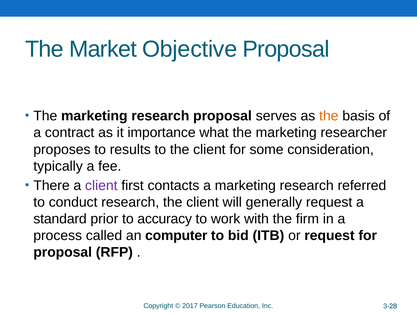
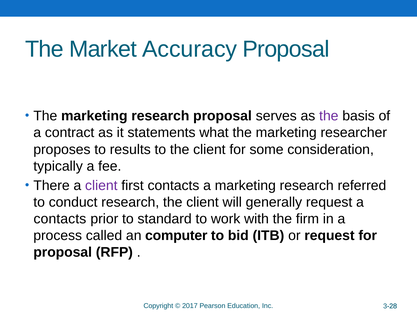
Objective: Objective -> Accuracy
the at (329, 116) colour: orange -> purple
importance: importance -> statements
standard at (60, 219): standard -> contacts
accuracy: accuracy -> standard
